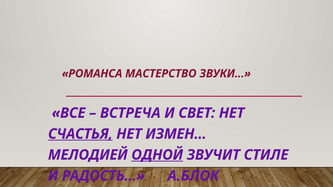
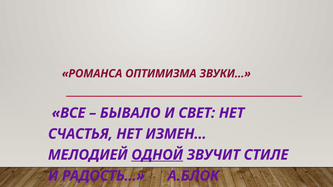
МАСТЕРСТВО: МАСТЕРСТВО -> ОПТИМИЗМА
ВСТРЕЧА: ВСТРЕЧА -> БЫВАЛО
СЧАСТЬЯ underline: present -> none
